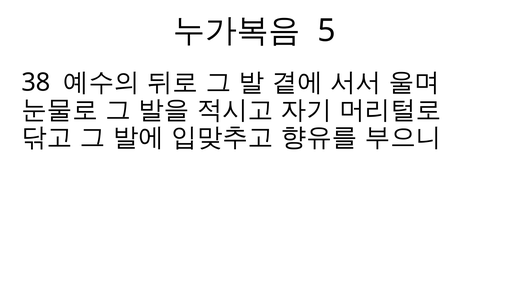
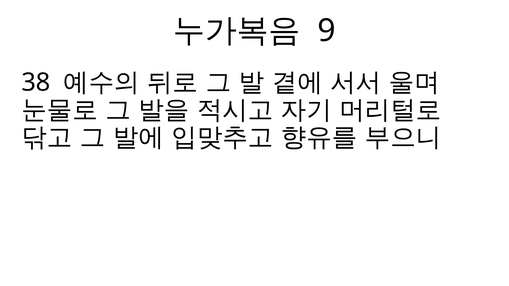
5: 5 -> 9
